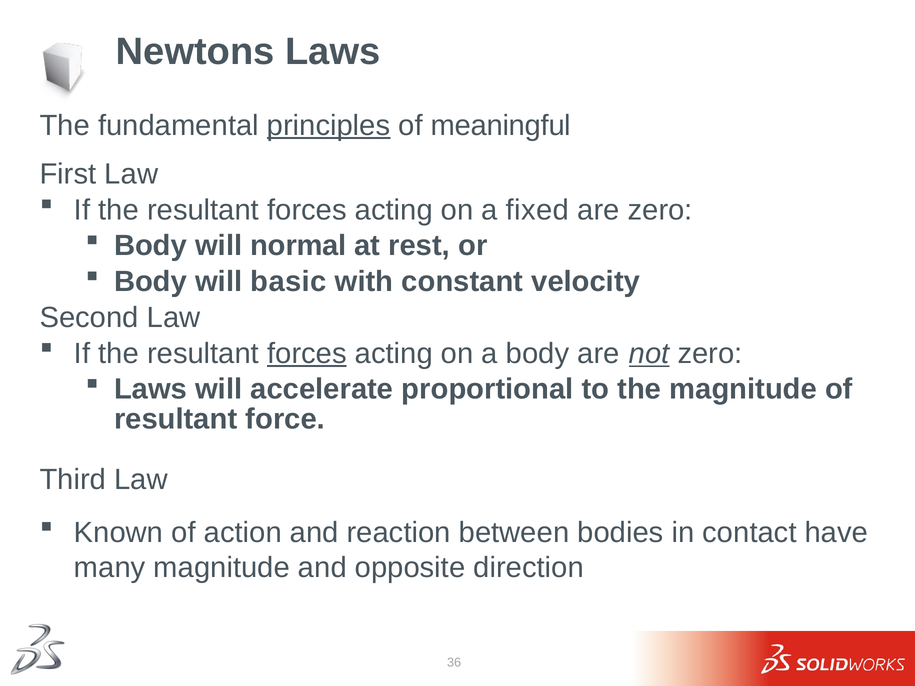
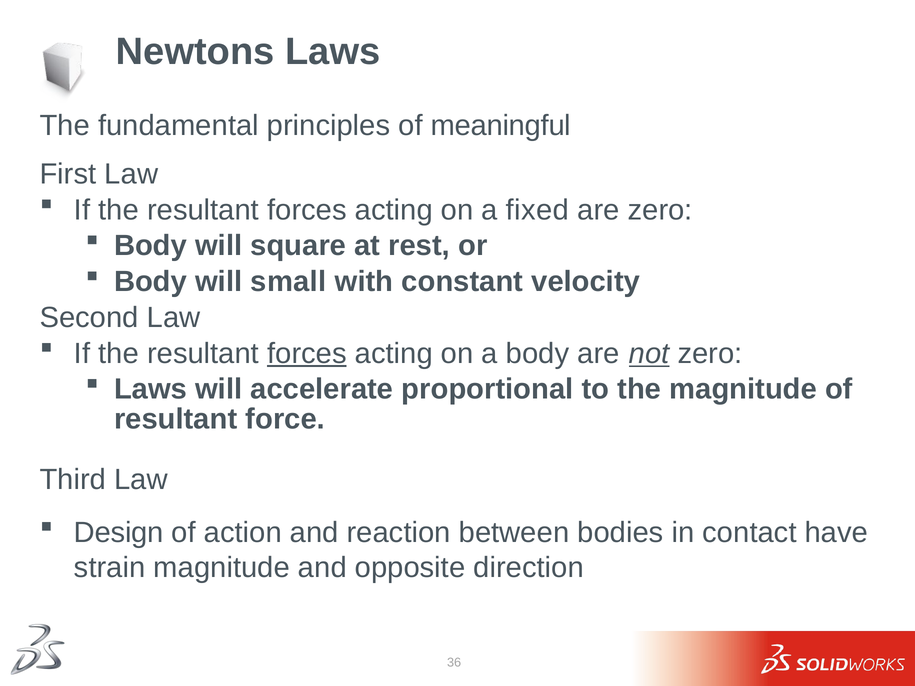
principles underline: present -> none
normal: normal -> square
basic: basic -> small
Known: Known -> Design
many: many -> strain
